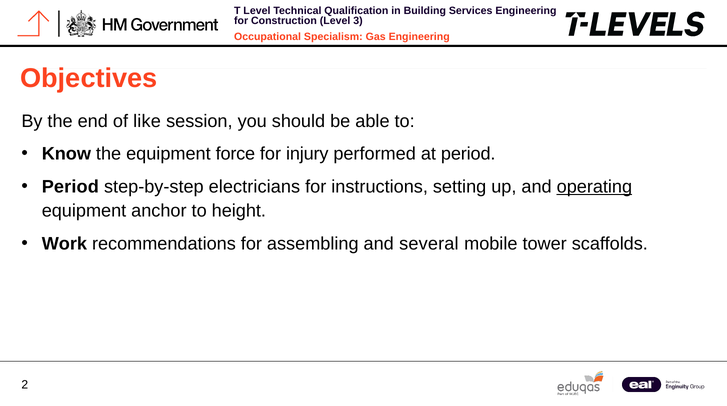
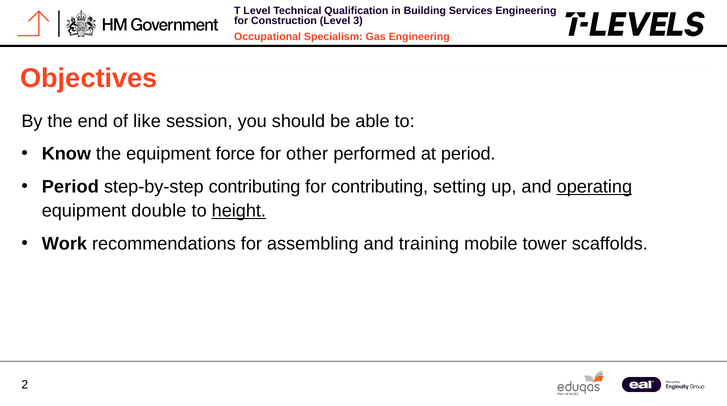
injury: injury -> other
step-by-step electricians: electricians -> contributing
for instructions: instructions -> contributing
anchor: anchor -> double
height underline: none -> present
several: several -> training
